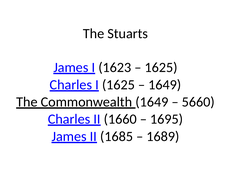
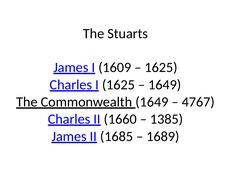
1623: 1623 -> 1609
5660: 5660 -> 4767
1695: 1695 -> 1385
